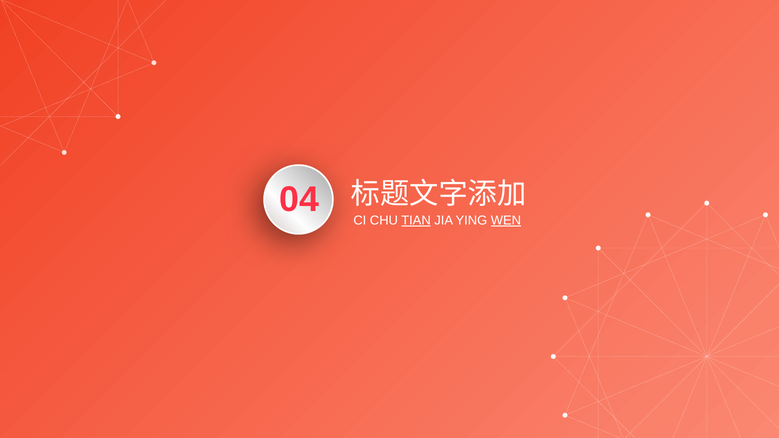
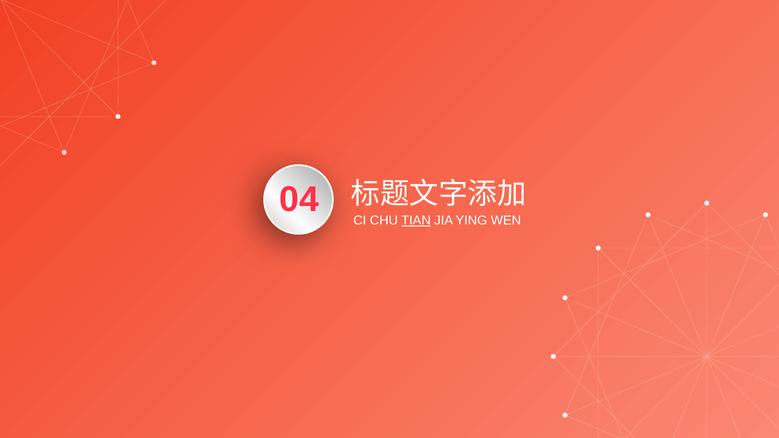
WEN underline: present -> none
